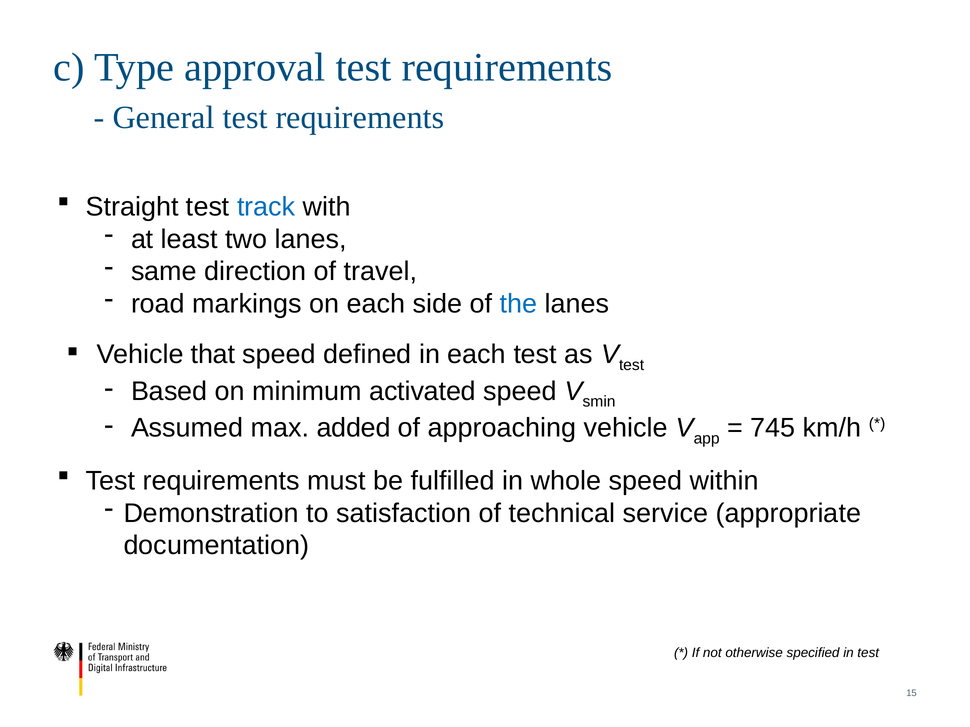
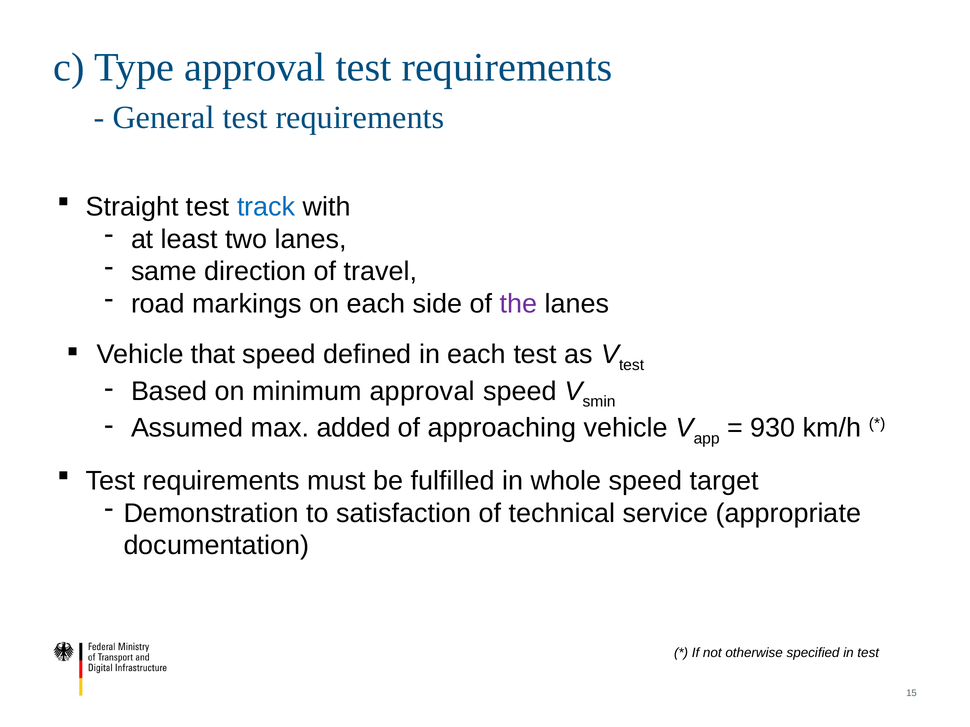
the colour: blue -> purple
minimum activated: activated -> approval
745: 745 -> 930
within: within -> target
